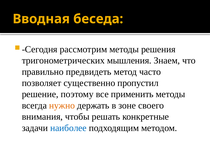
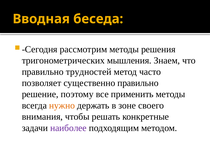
предвидеть: предвидеть -> трудностей
существенно пропустил: пропустил -> правильно
наиболее colour: blue -> purple
